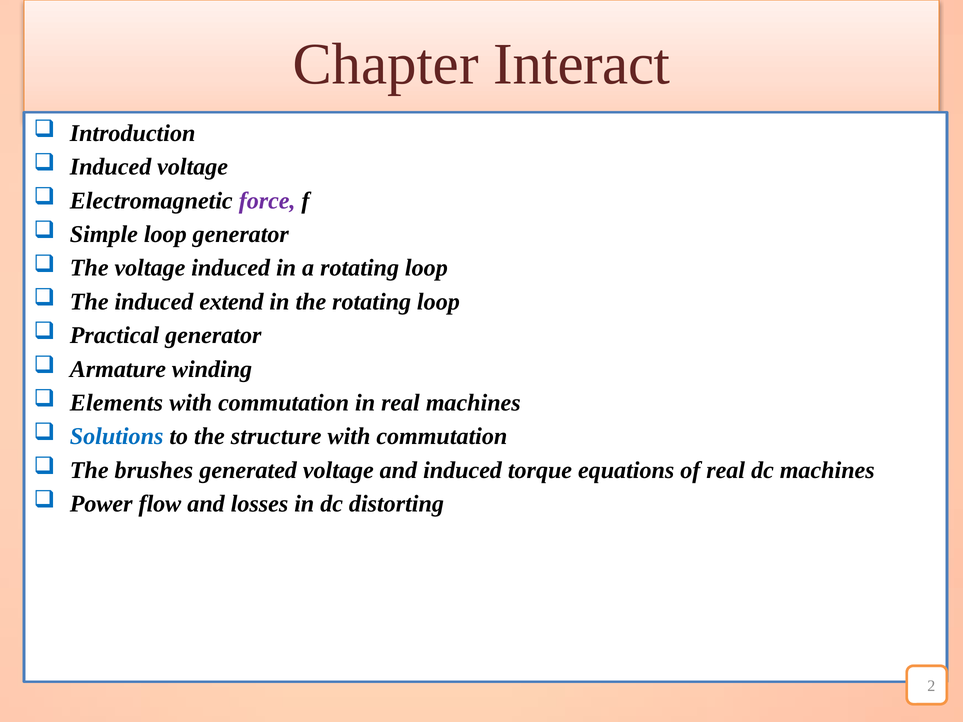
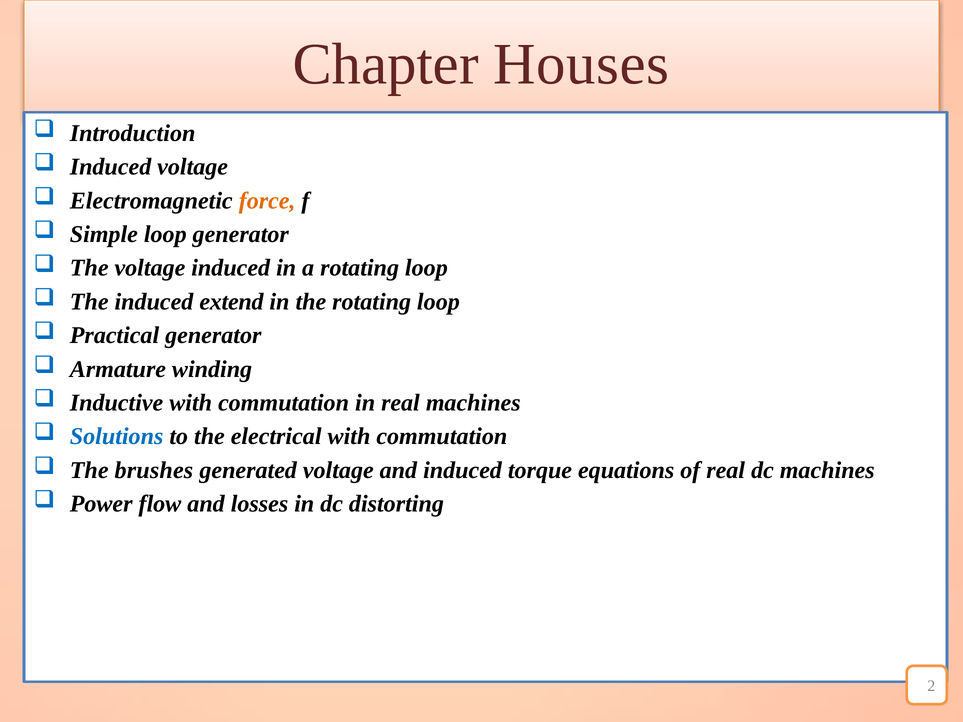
Interact: Interact -> Houses
force colour: purple -> orange
Elements: Elements -> Inductive
structure: structure -> electrical
